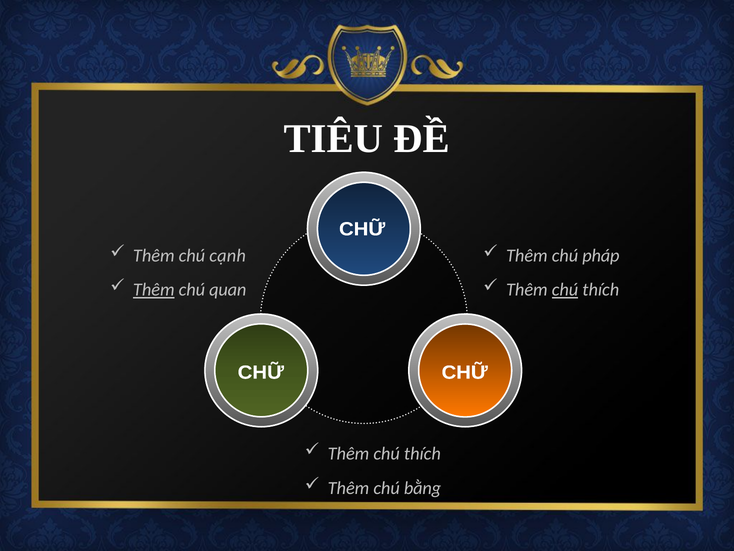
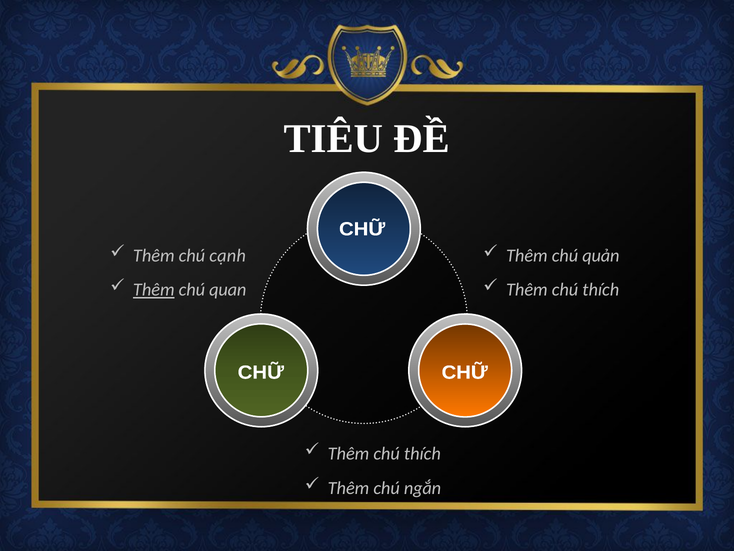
pháp: pháp -> quản
chú at (565, 290) underline: present -> none
bằng: bằng -> ngắn
